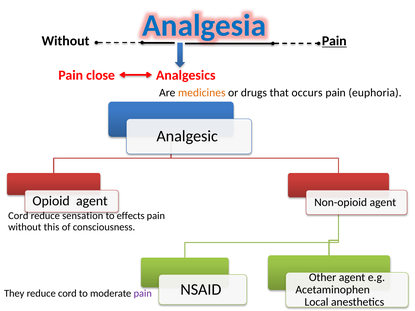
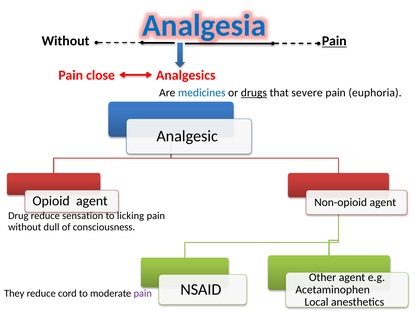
medicines colour: orange -> blue
drugs underline: none -> present
occurs: occurs -> severe
Cord at (18, 216): Cord -> Drug
effects: effects -> licking
this: this -> dull
